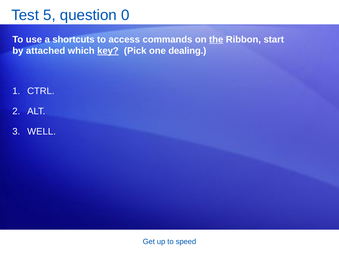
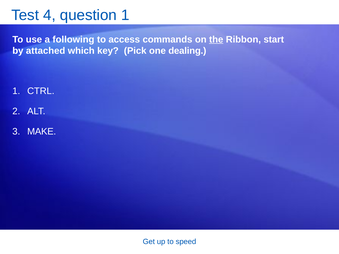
5: 5 -> 4
question 0: 0 -> 1
shortcuts: shortcuts -> following
key underline: present -> none
WELL: WELL -> MAKE
